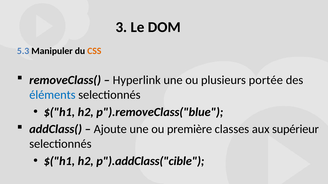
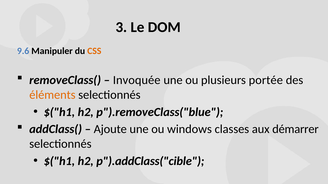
5.3: 5.3 -> 9.6
Hyperlink: Hyperlink -> Invoquée
éléments colour: blue -> orange
première: première -> windows
supérieur: supérieur -> démarrer
